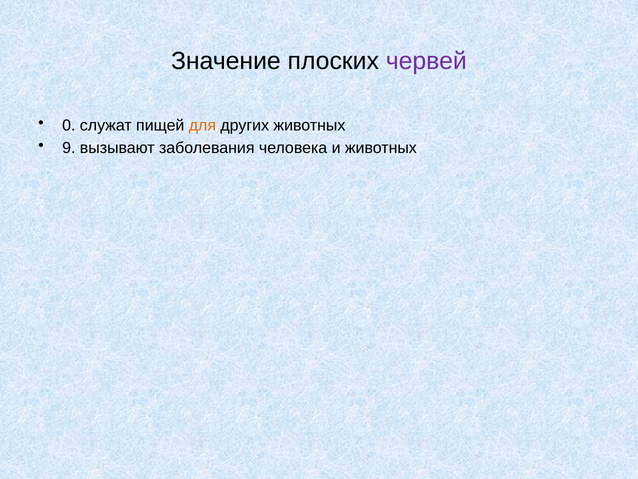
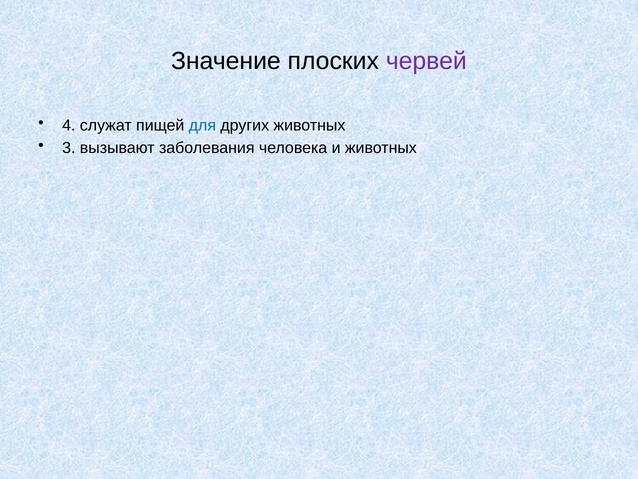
0: 0 -> 4
для colour: orange -> blue
9: 9 -> 3
